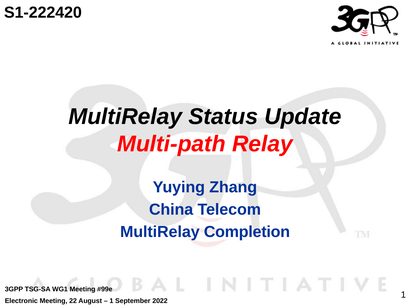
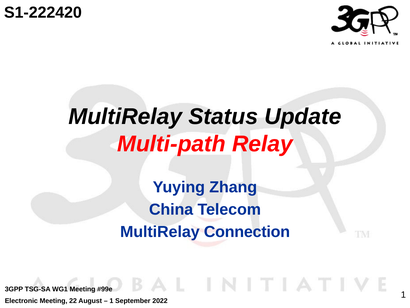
Completion: Completion -> Connection
